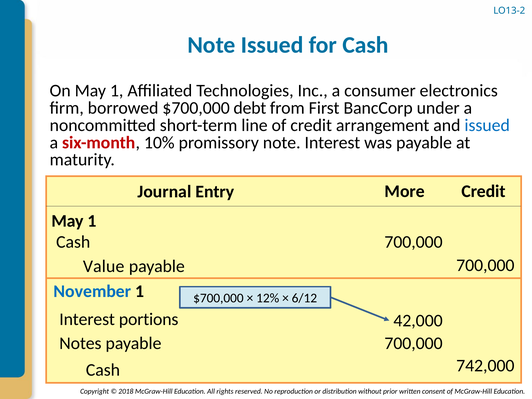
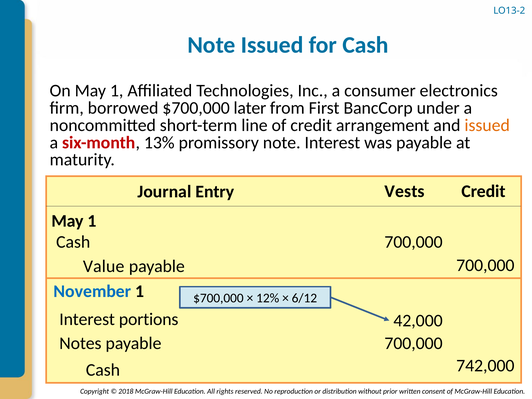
debt: debt -> later
issued at (487, 125) colour: blue -> orange
10%: 10% -> 13%
More: More -> Vests
